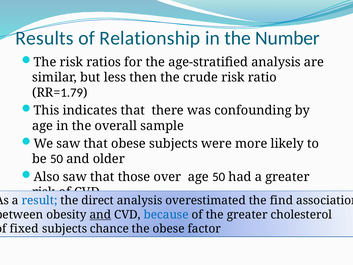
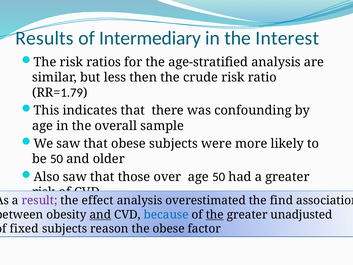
Relationship: Relationship -> Intermediary
Number: Number -> Interest
result colour: blue -> purple
direct: direct -> effect
the at (215, 214) underline: none -> present
cholesterol: cholesterol -> unadjusted
chance: chance -> reason
